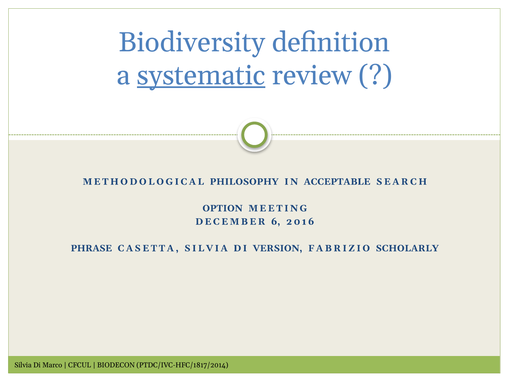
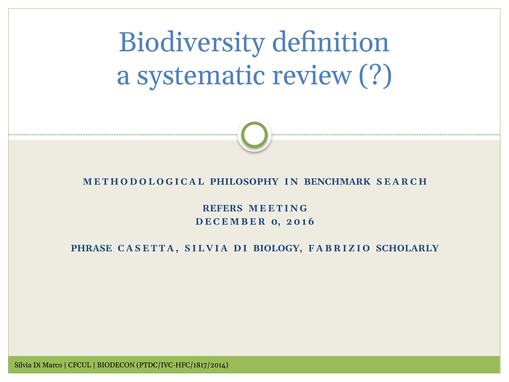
systematic underline: present -> none
ACCEPTABLE: ACCEPTABLE -> BENCHMARK
OPTION: OPTION -> REFERS
6: 6 -> 0
VERSION: VERSION -> BIOLOGY
